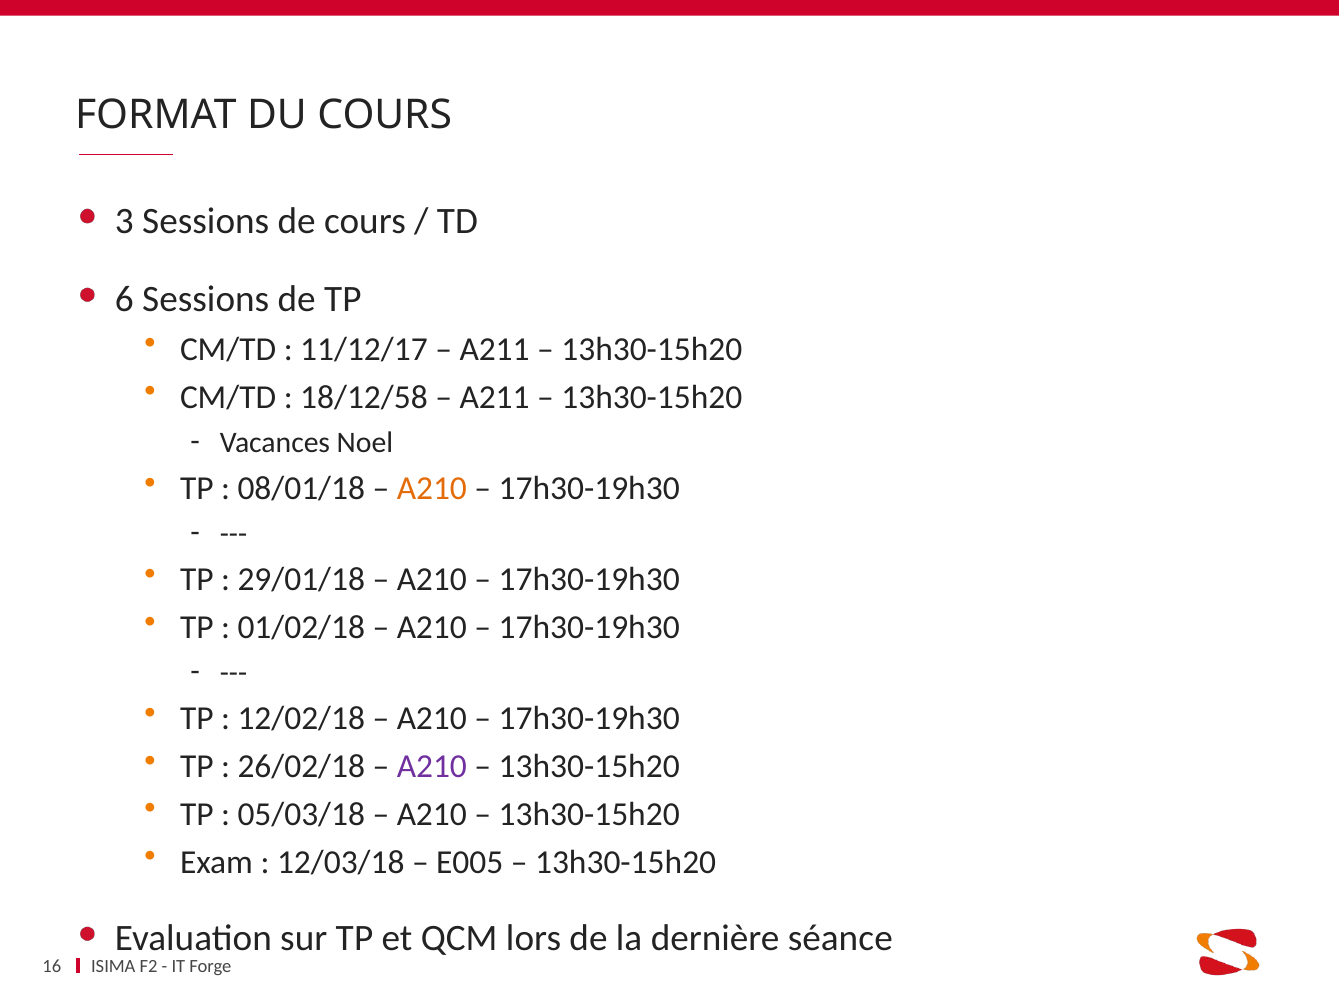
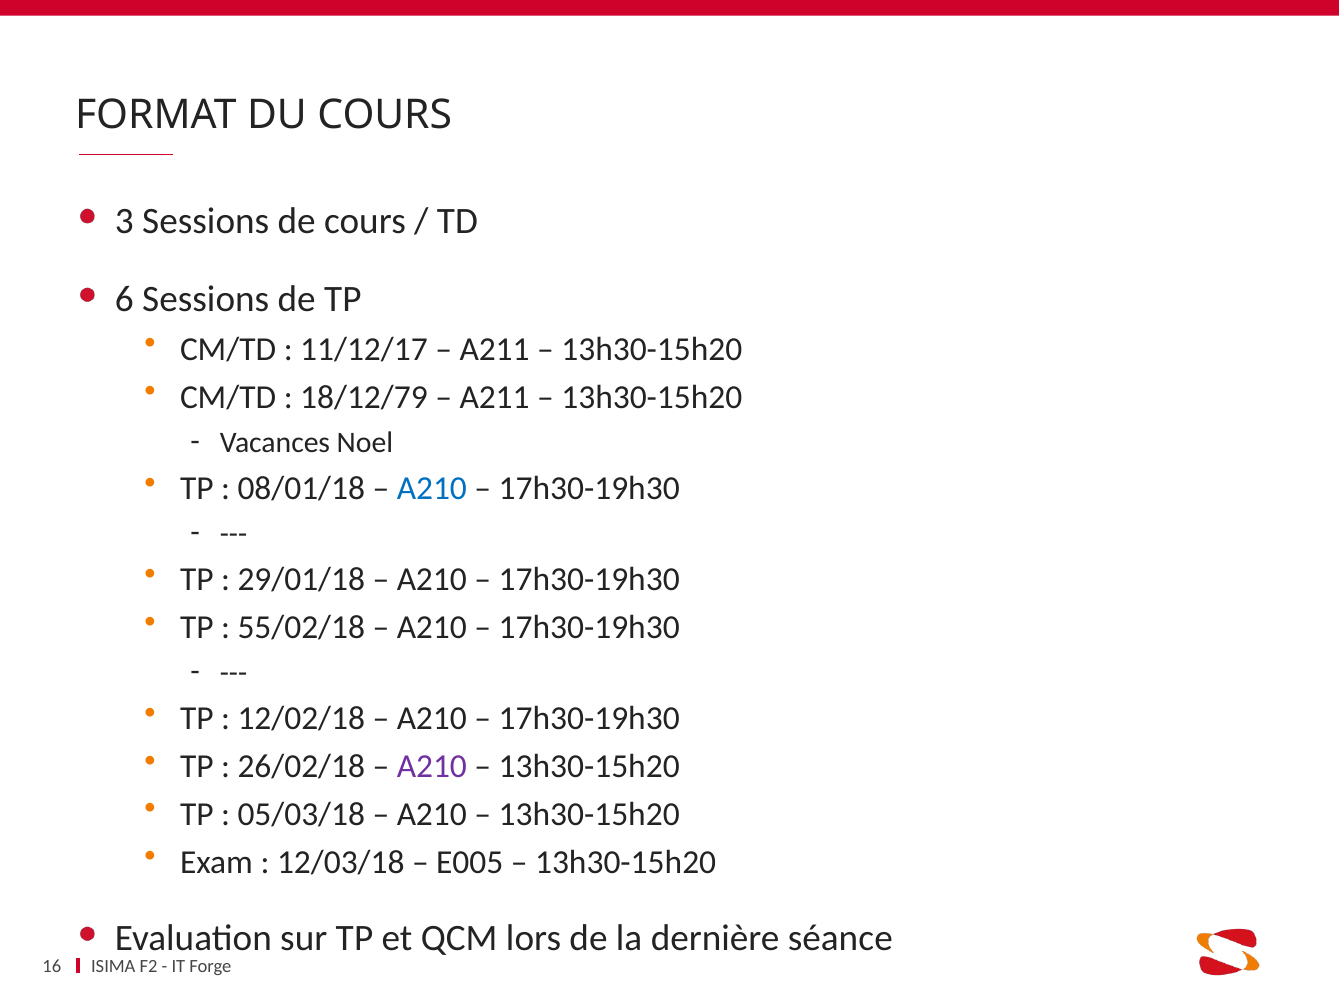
18/12/58: 18/12/58 -> 18/12/79
A210 at (432, 488) colour: orange -> blue
01/02/18: 01/02/18 -> 55/02/18
